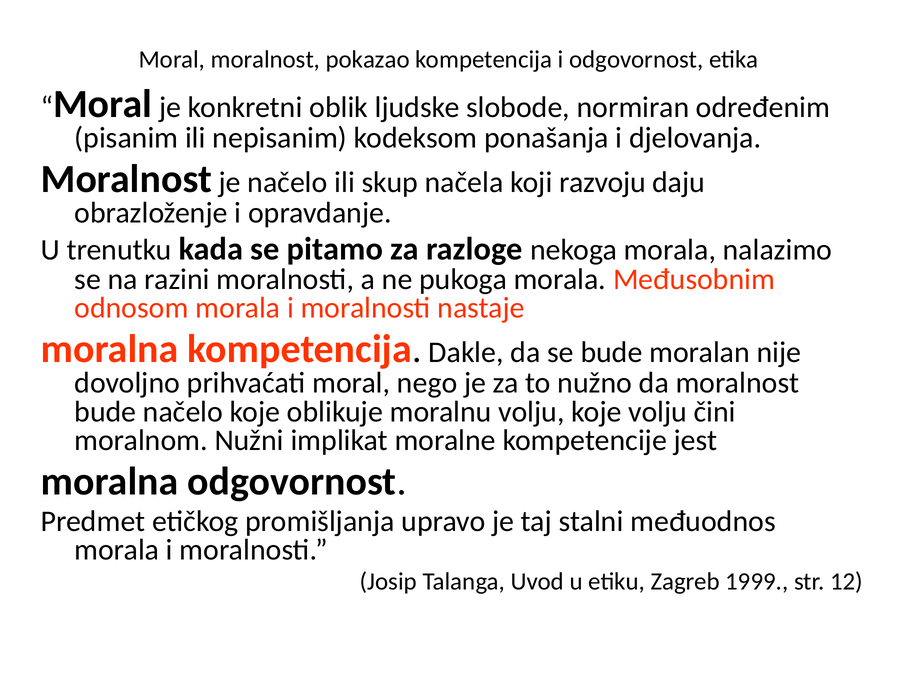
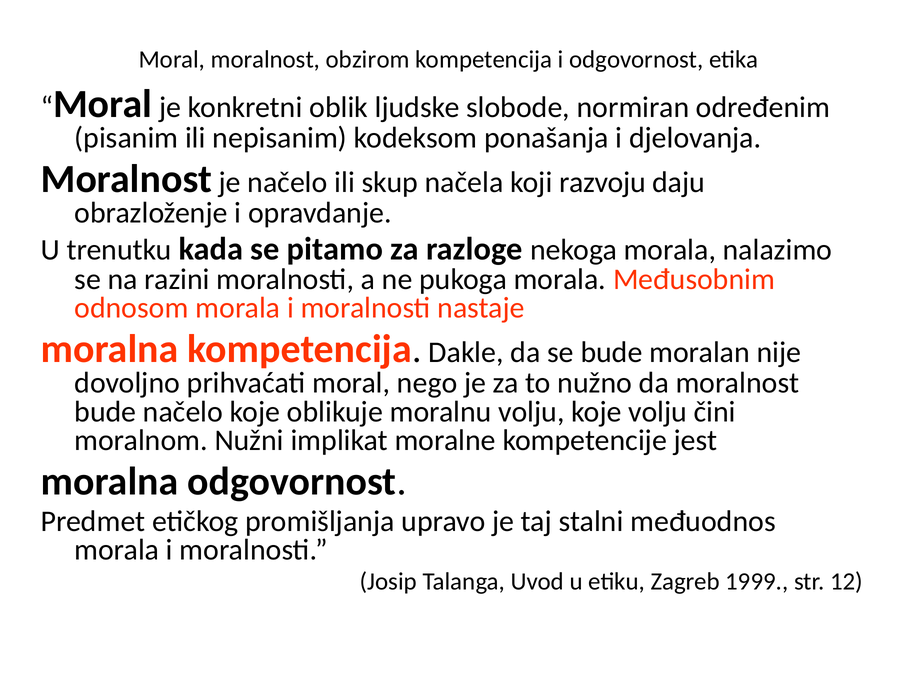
pokazao: pokazao -> obzirom
